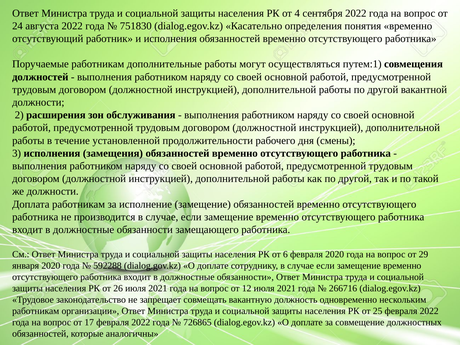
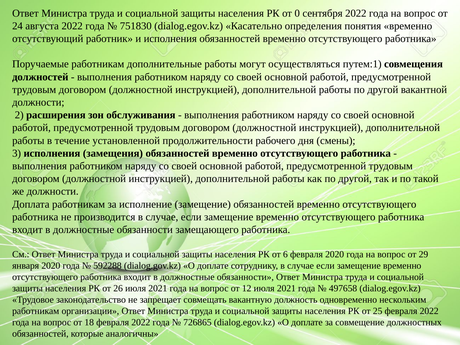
4: 4 -> 0
266716: 266716 -> 497658
17: 17 -> 18
